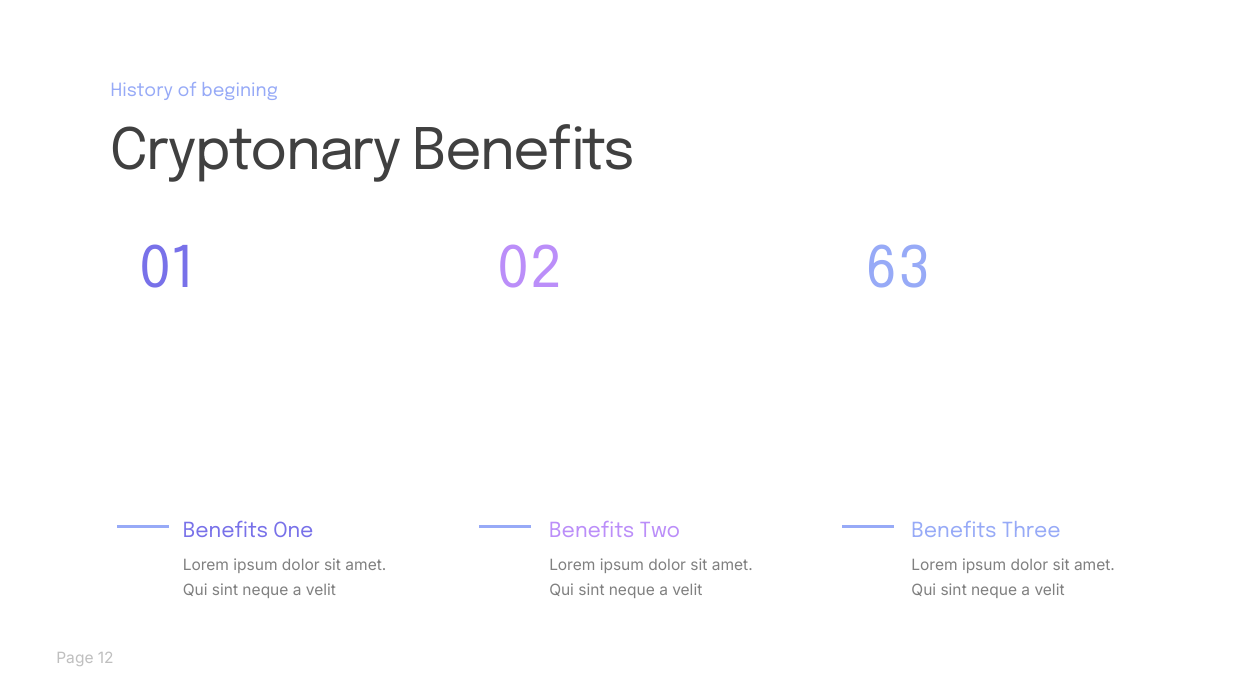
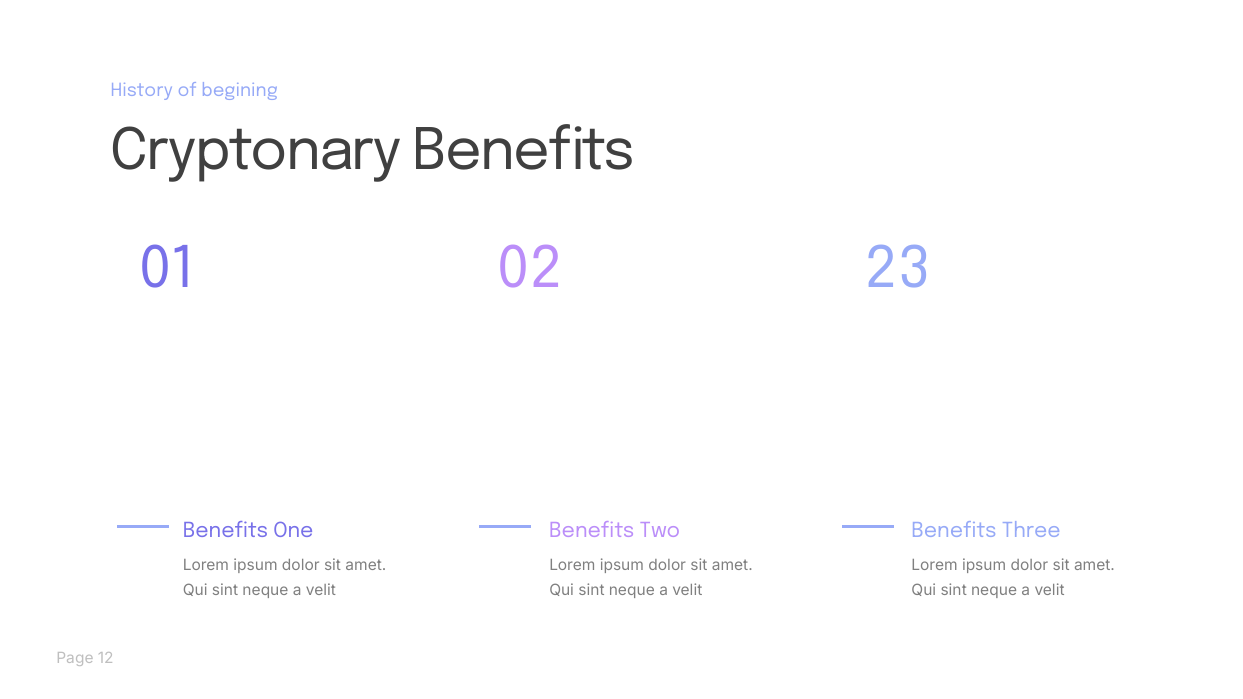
63: 63 -> 23
